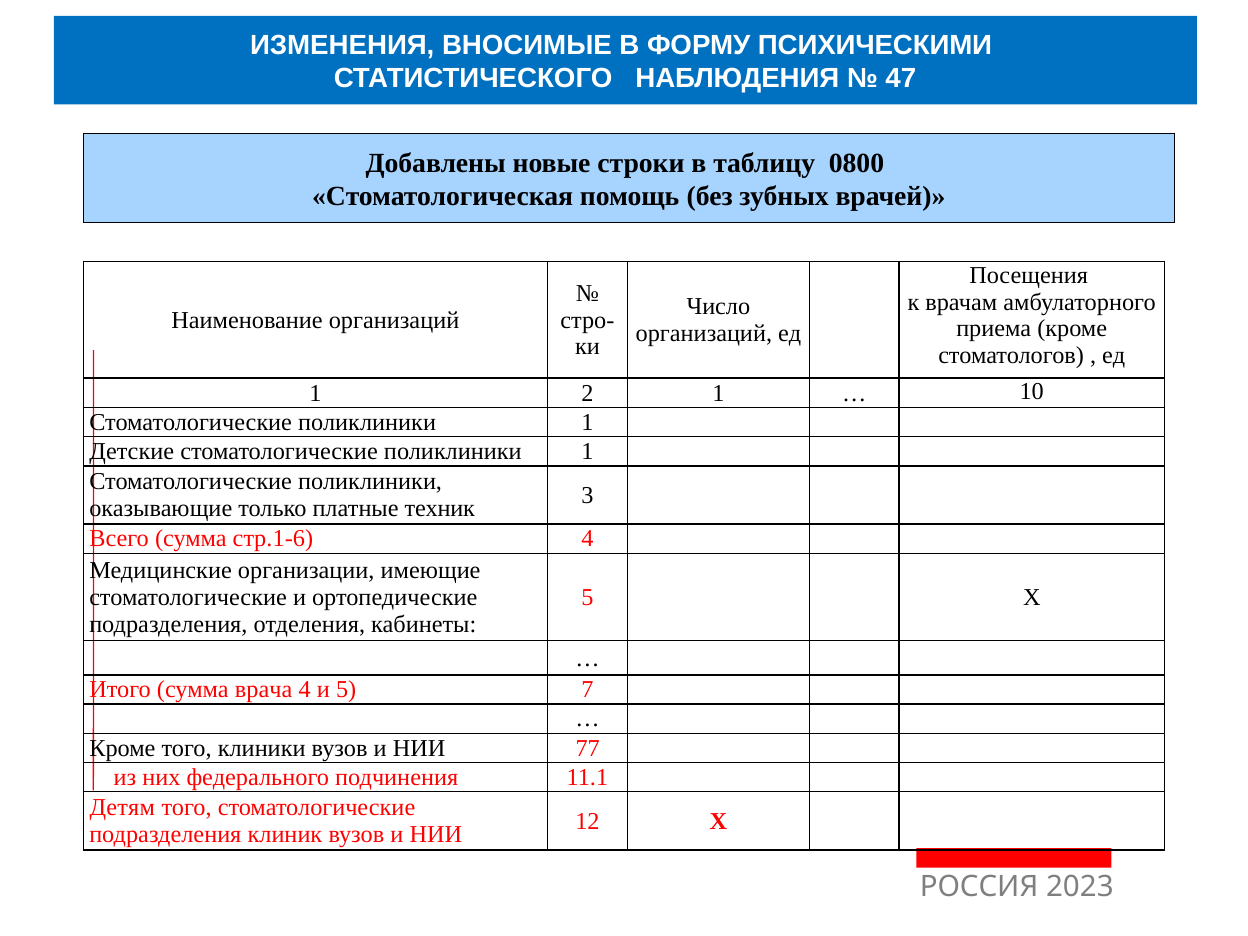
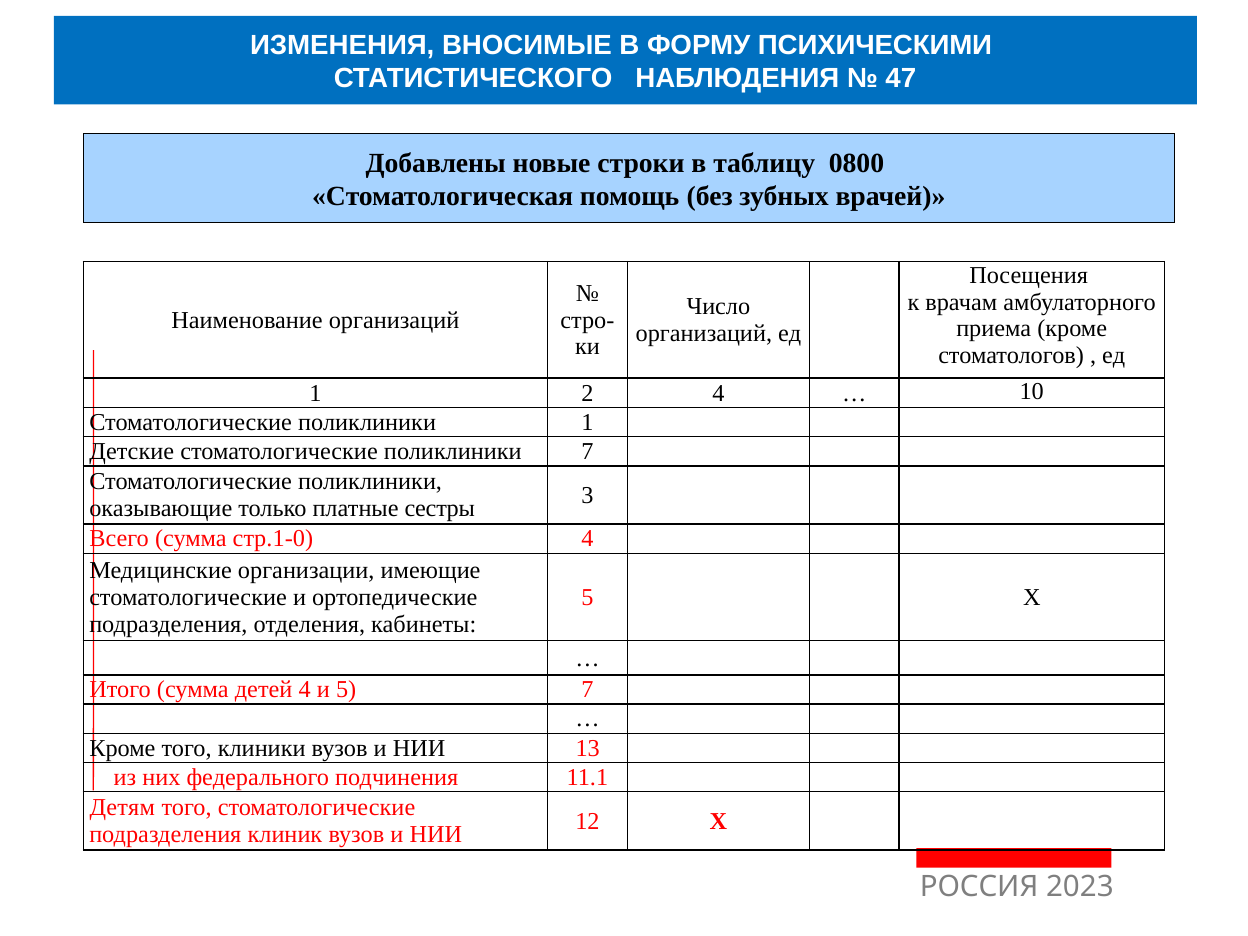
2 1: 1 -> 4
Детские стоматологические поликлиники 1: 1 -> 7
техник: техник -> сестры
стр.1-6: стр.1-6 -> стр.1-0
врача: врача -> детей
77: 77 -> 13
